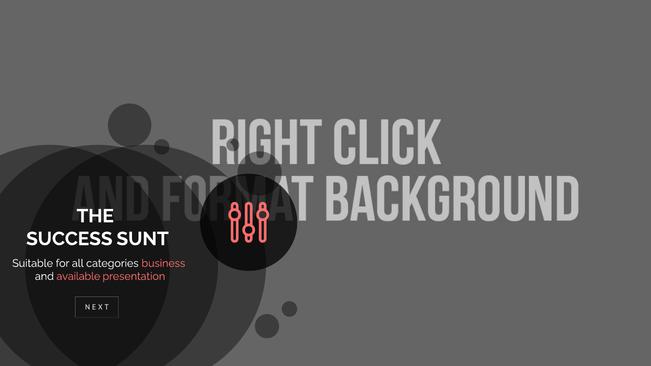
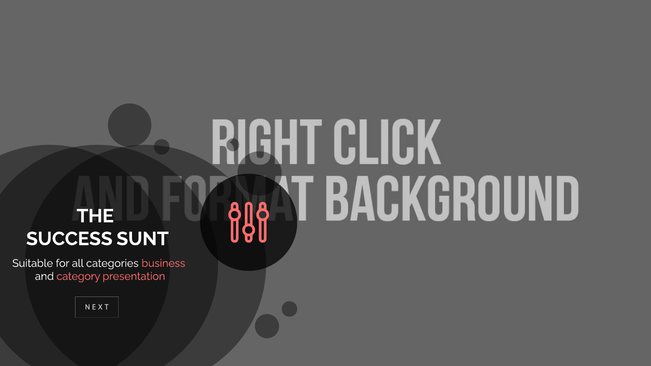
available: available -> category
